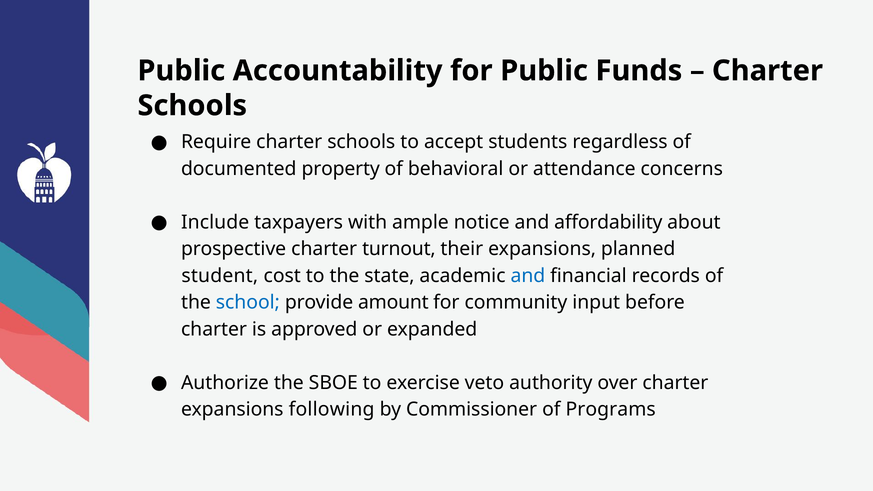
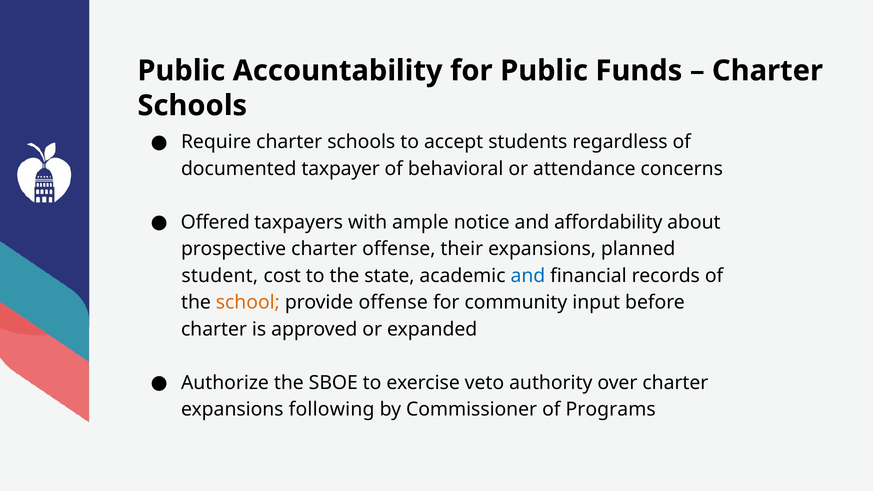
property: property -> taxpayer
Include: Include -> Offered
charter turnout: turnout -> offense
school colour: blue -> orange
provide amount: amount -> offense
